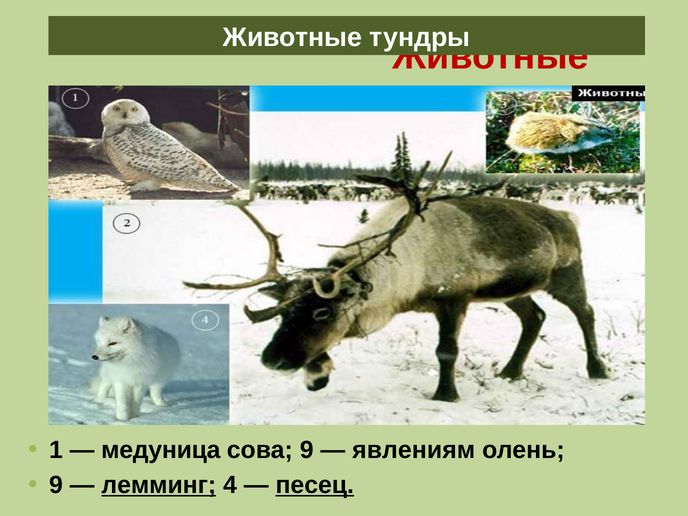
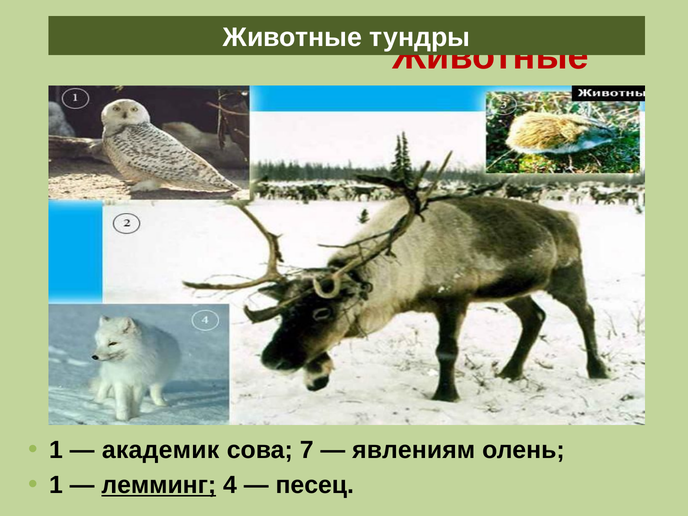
медуница: медуница -> академик
сова 9: 9 -> 7
9 at (56, 485): 9 -> 1
песец underline: present -> none
